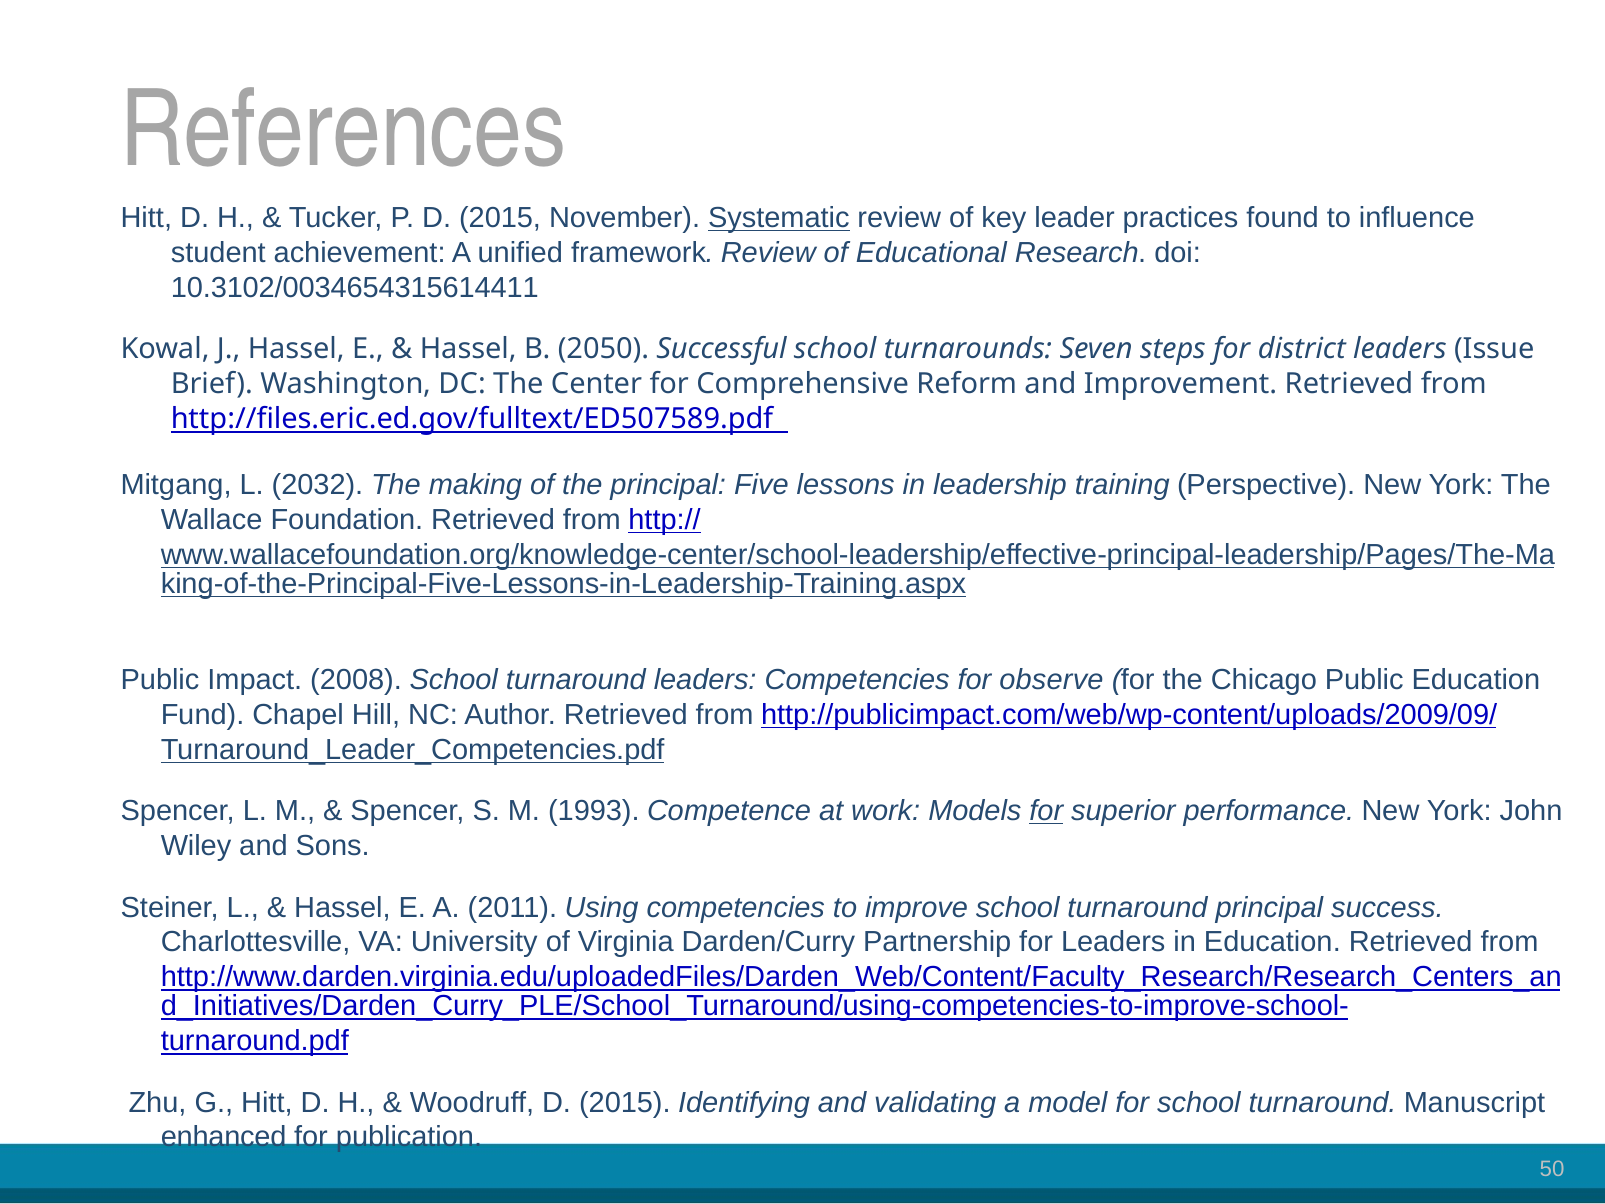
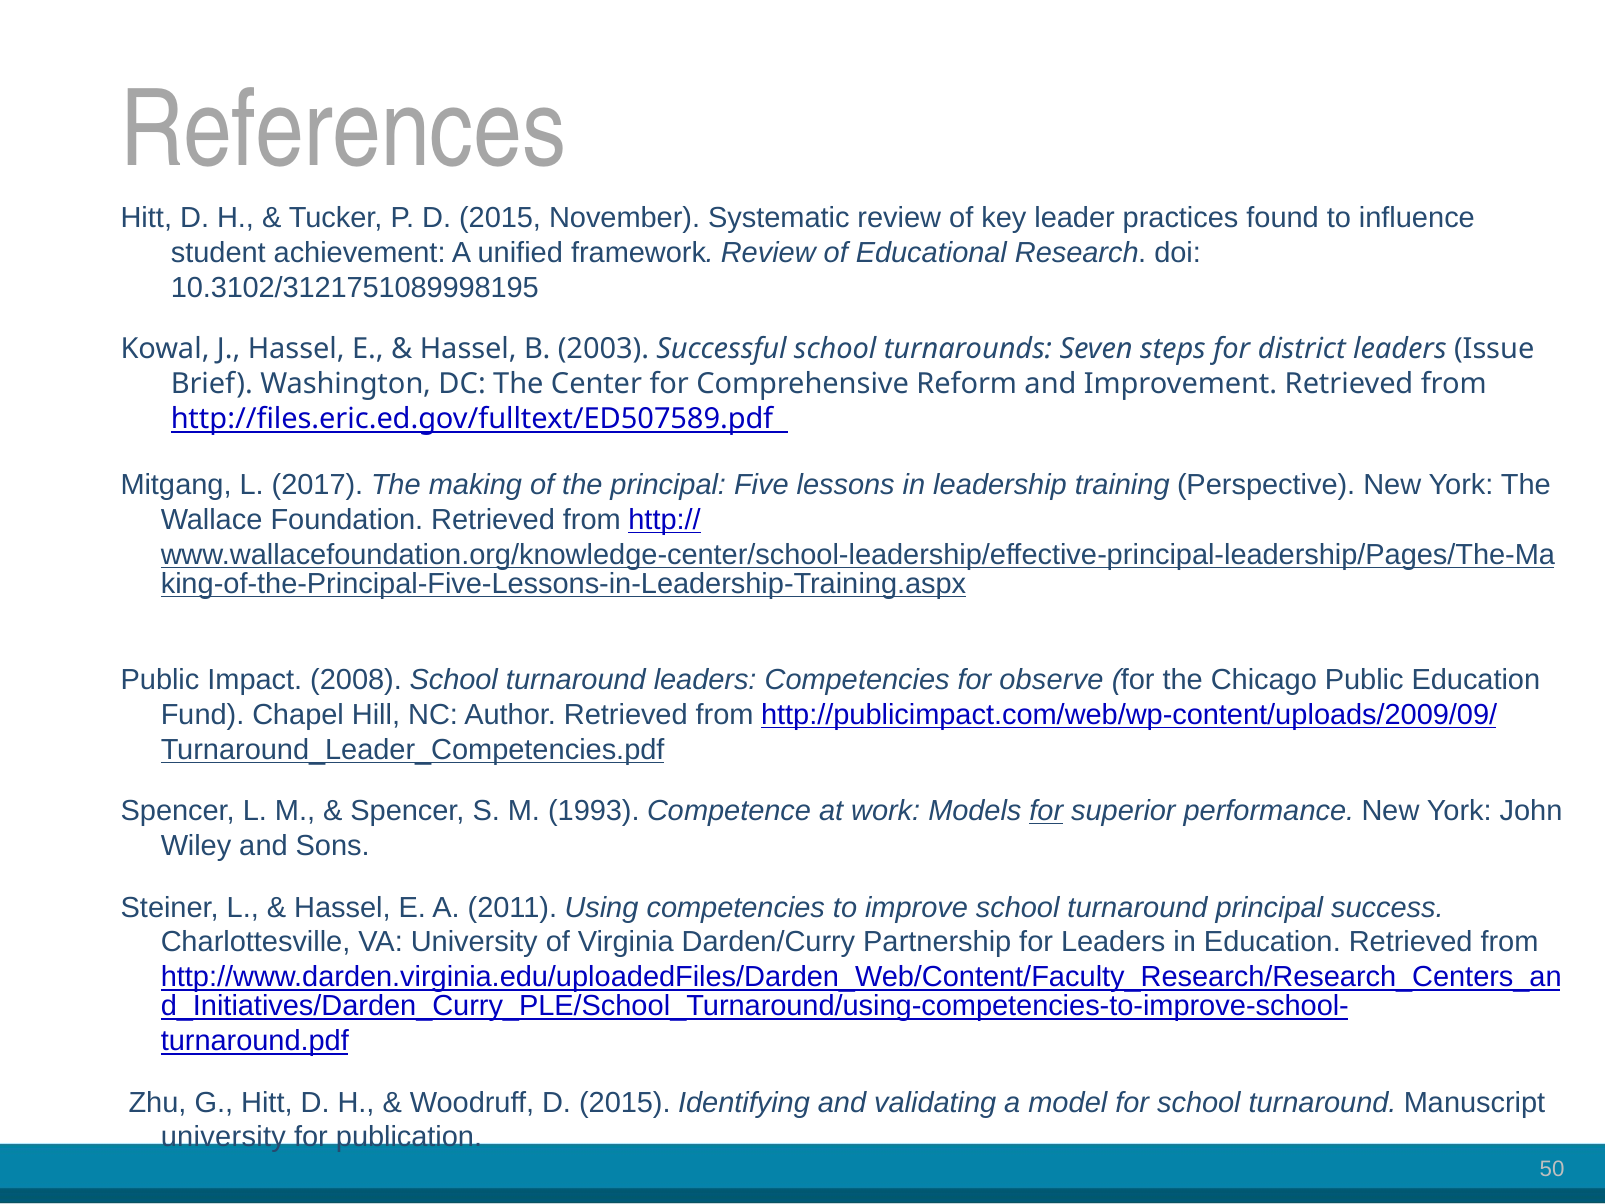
Systematic underline: present -> none
10.3102/0034654315614411: 10.3102/0034654315614411 -> 10.3102/3121751089998195
2050: 2050 -> 2003
2032: 2032 -> 2017
enhanced at (224, 1137): enhanced -> university
